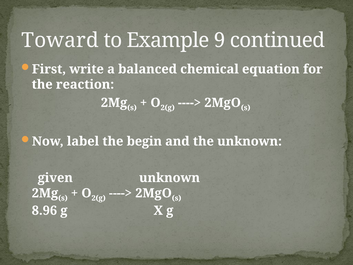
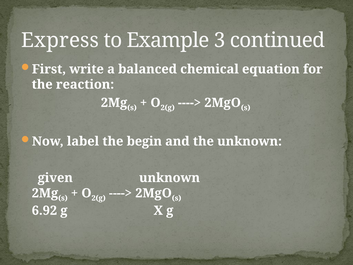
Toward: Toward -> Express
9: 9 -> 3
8.96: 8.96 -> 6.92
